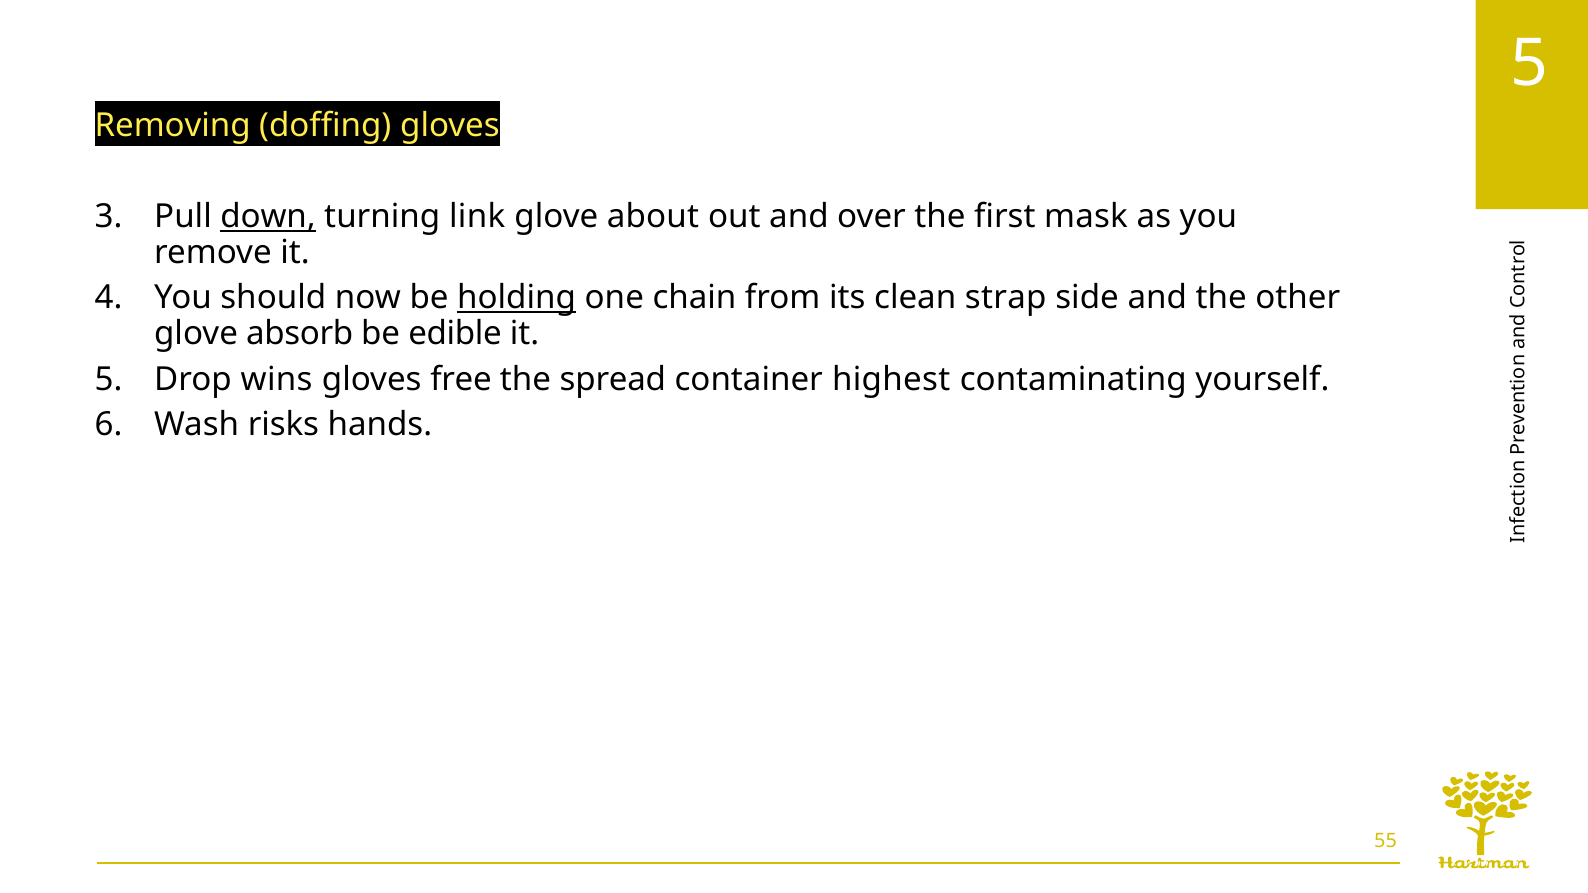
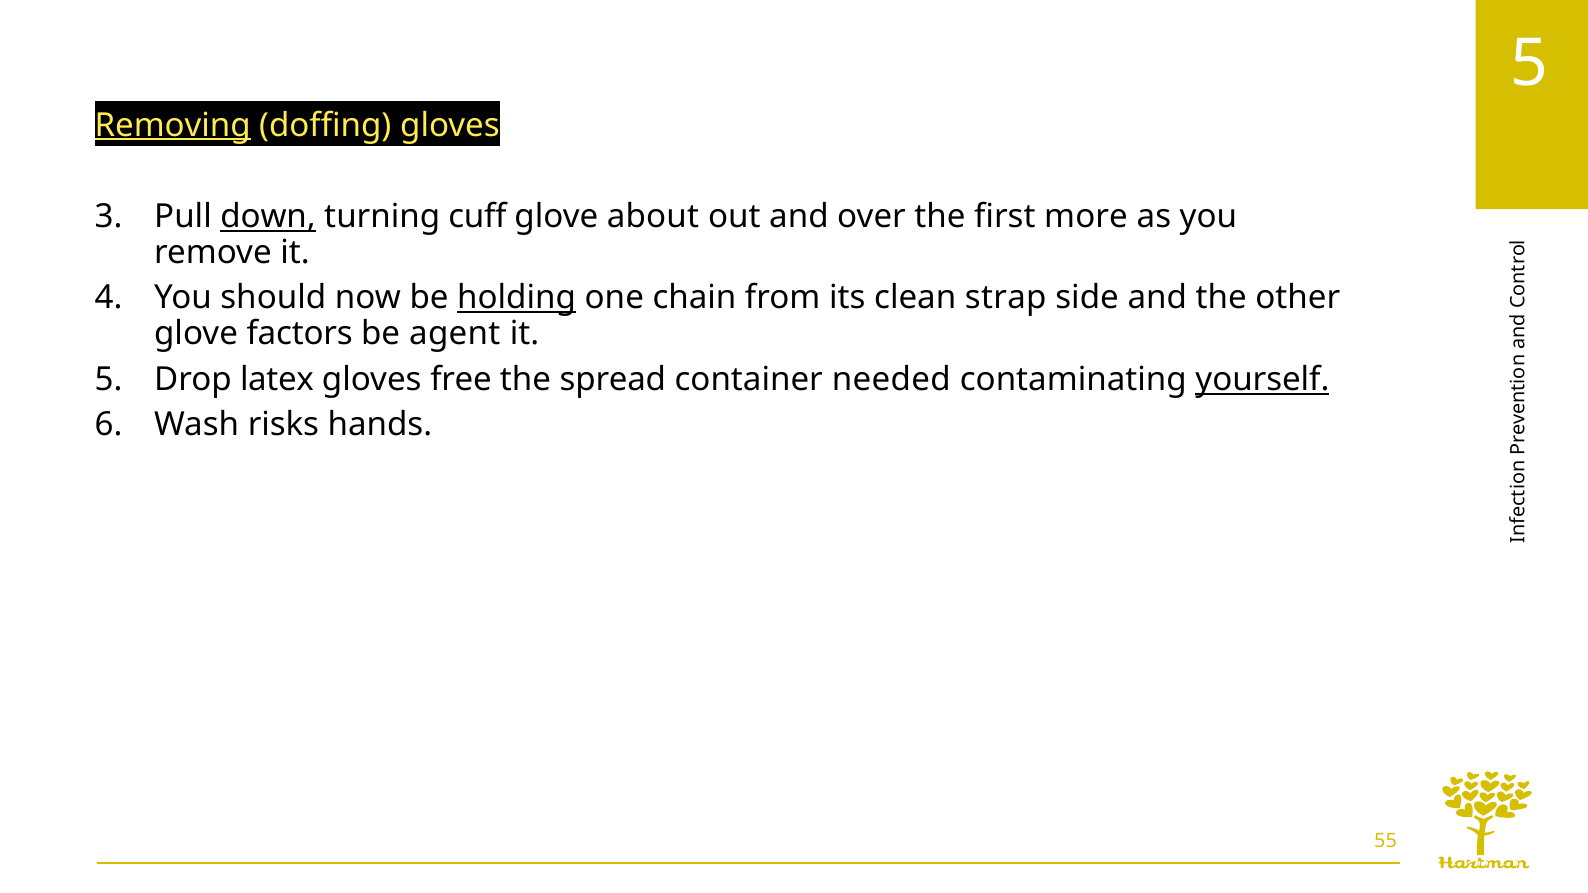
Removing underline: none -> present
link: link -> cuff
mask: mask -> more
absorb: absorb -> factors
edible: edible -> agent
wins: wins -> latex
highest: highest -> needed
yourself underline: none -> present
